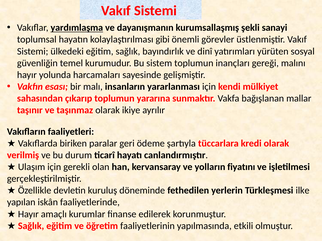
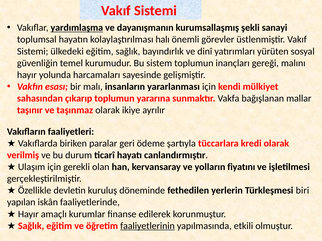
gibi: gibi -> halı
ilke: ilke -> biri
faaliyetlerinin underline: none -> present
